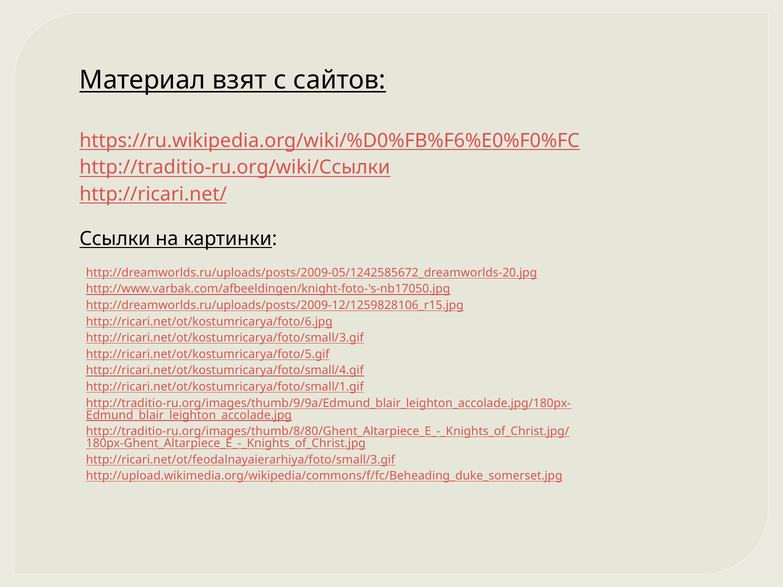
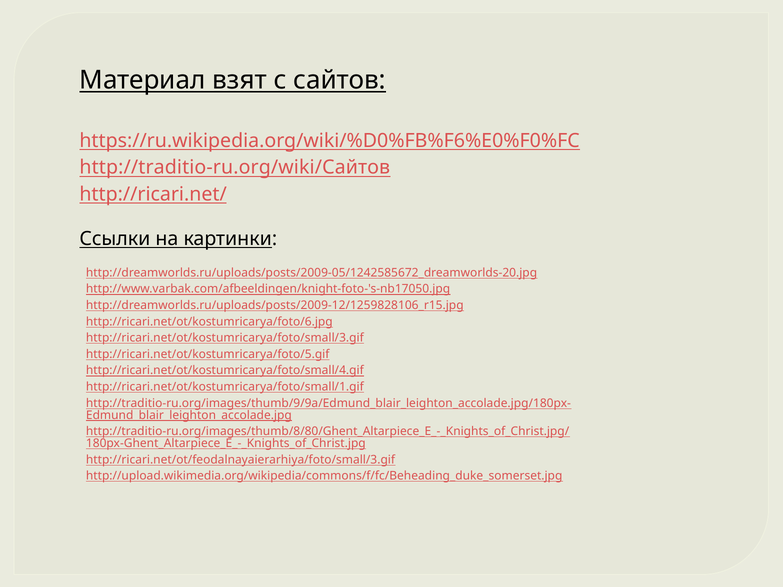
http://traditio-ru.org/wiki/Ссылки: http://traditio-ru.org/wiki/Ссылки -> http://traditio-ru.org/wiki/Сайтов
